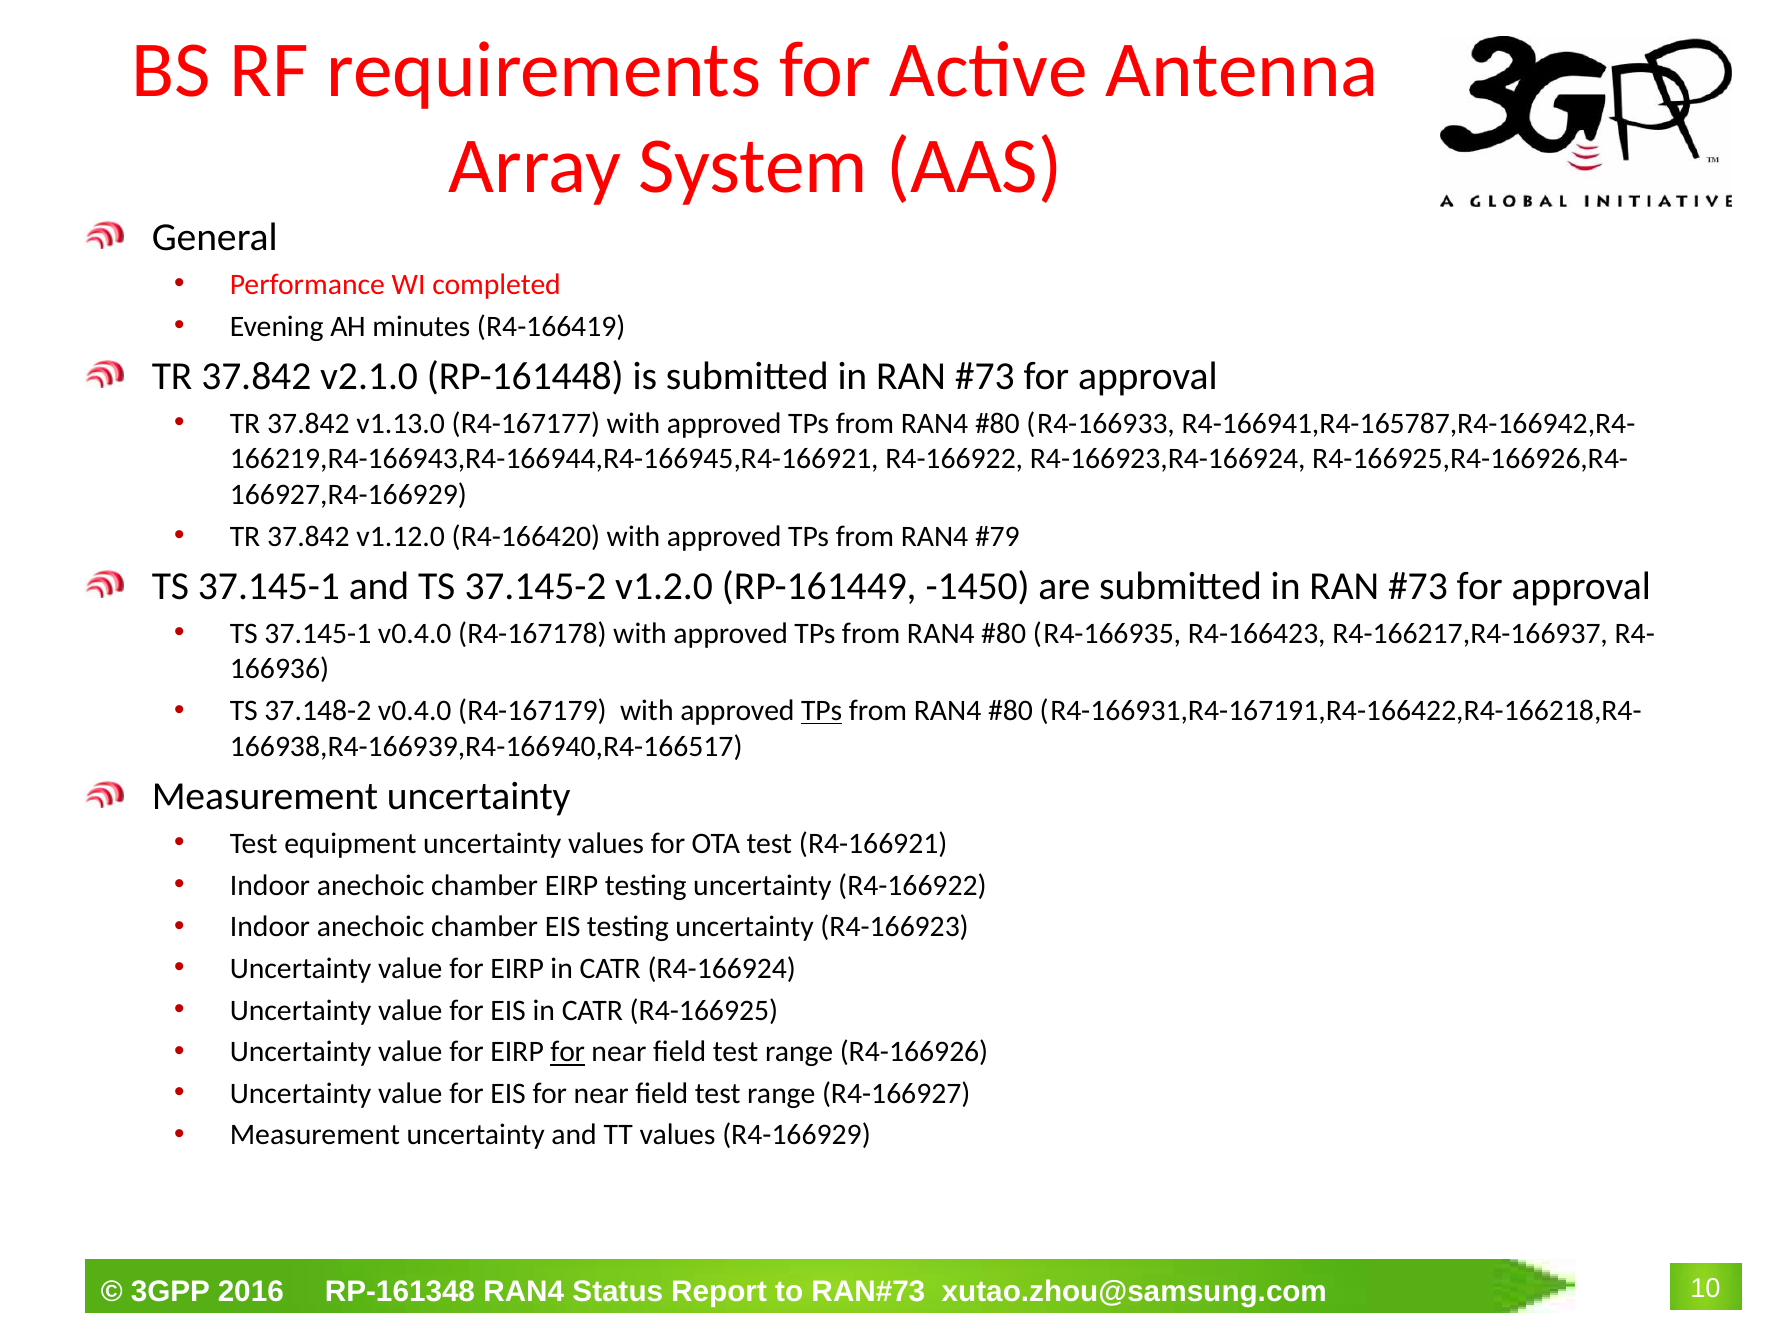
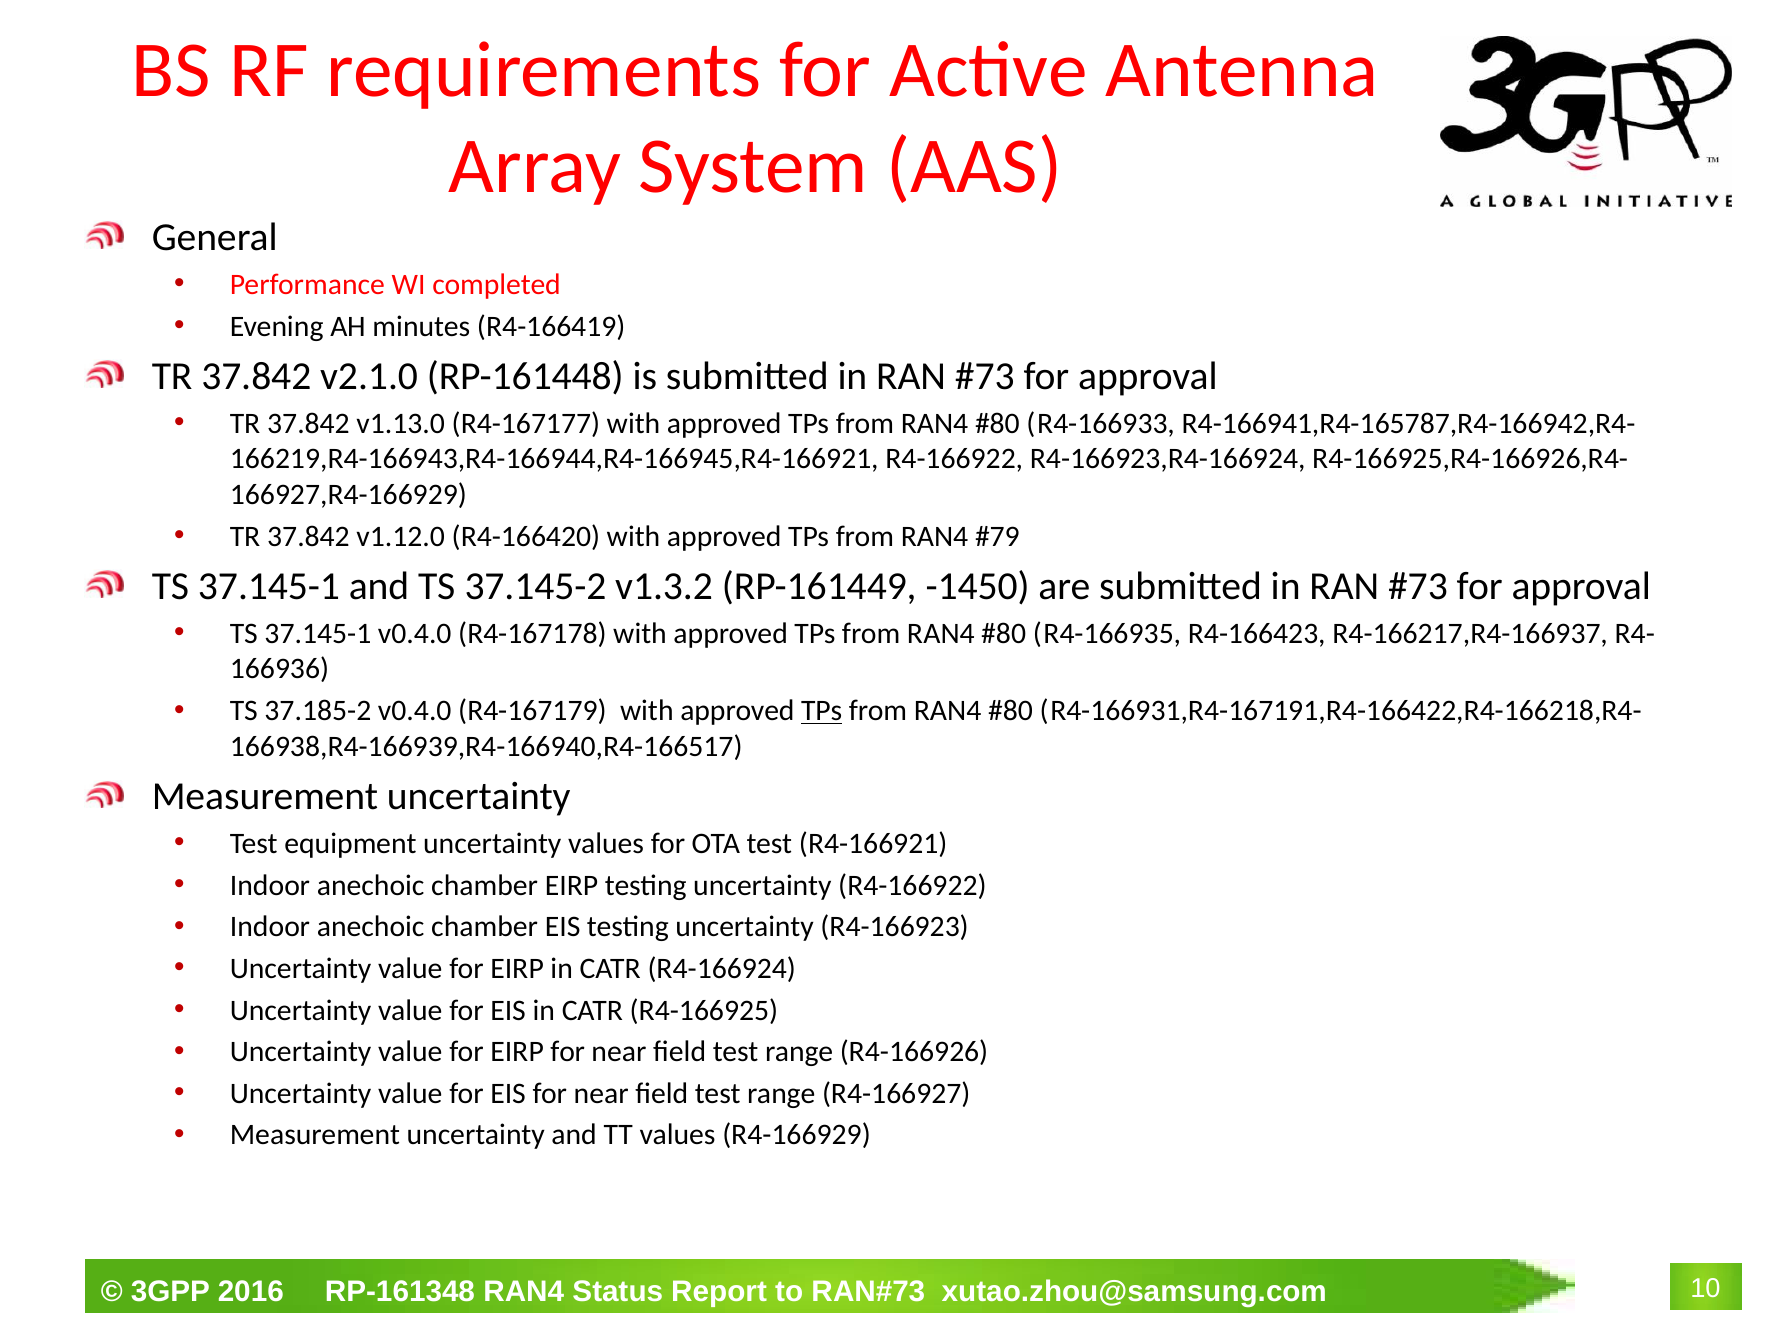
v1.2.0: v1.2.0 -> v1.3.2
37.148-2: 37.148-2 -> 37.185-2
for at (568, 1052) underline: present -> none
